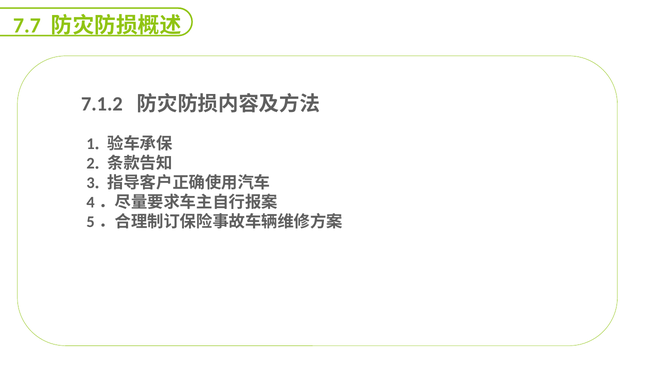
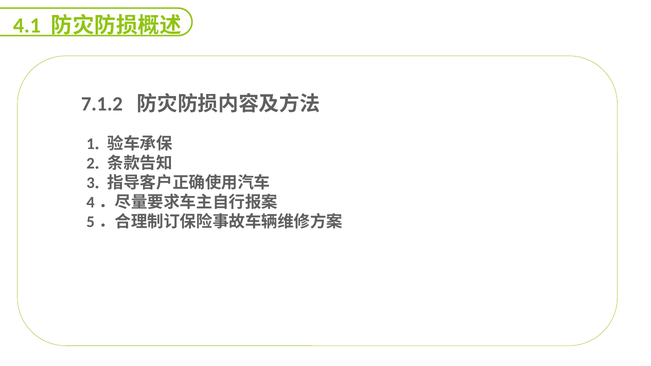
7.7: 7.7 -> 4.1
